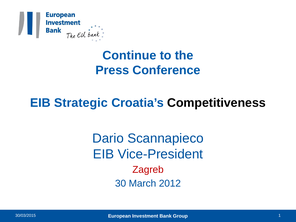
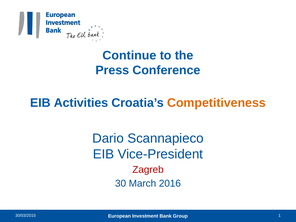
Strategic: Strategic -> Activities
Competitiveness colour: black -> orange
2012: 2012 -> 2016
